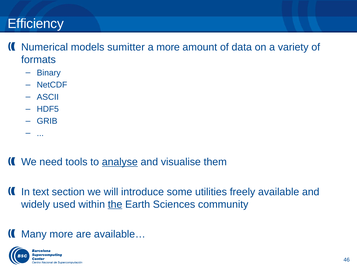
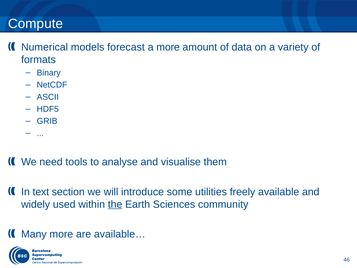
Efficiency: Efficiency -> Compute
sumitter: sumitter -> forecast
analyse underline: present -> none
